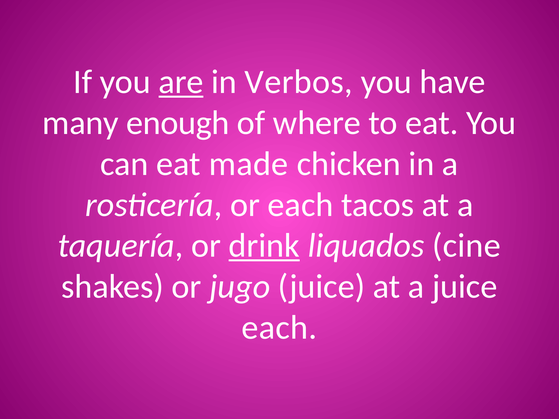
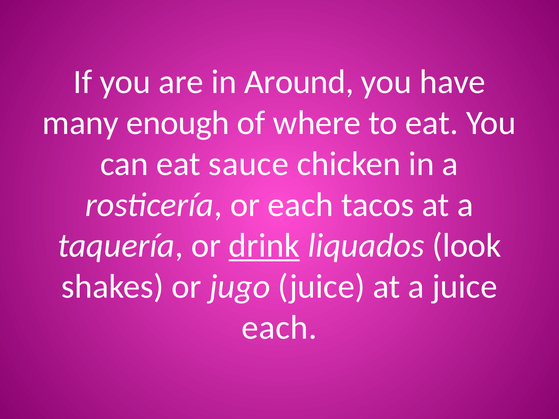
are underline: present -> none
Verbos: Verbos -> Around
made: made -> sauce
cine: cine -> look
